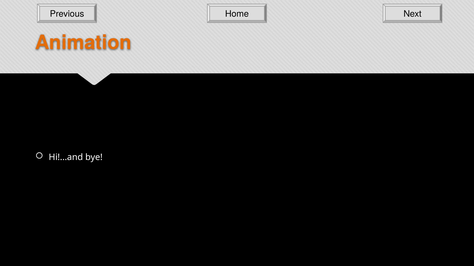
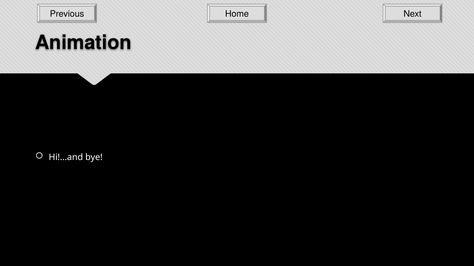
Animation colour: orange -> black
